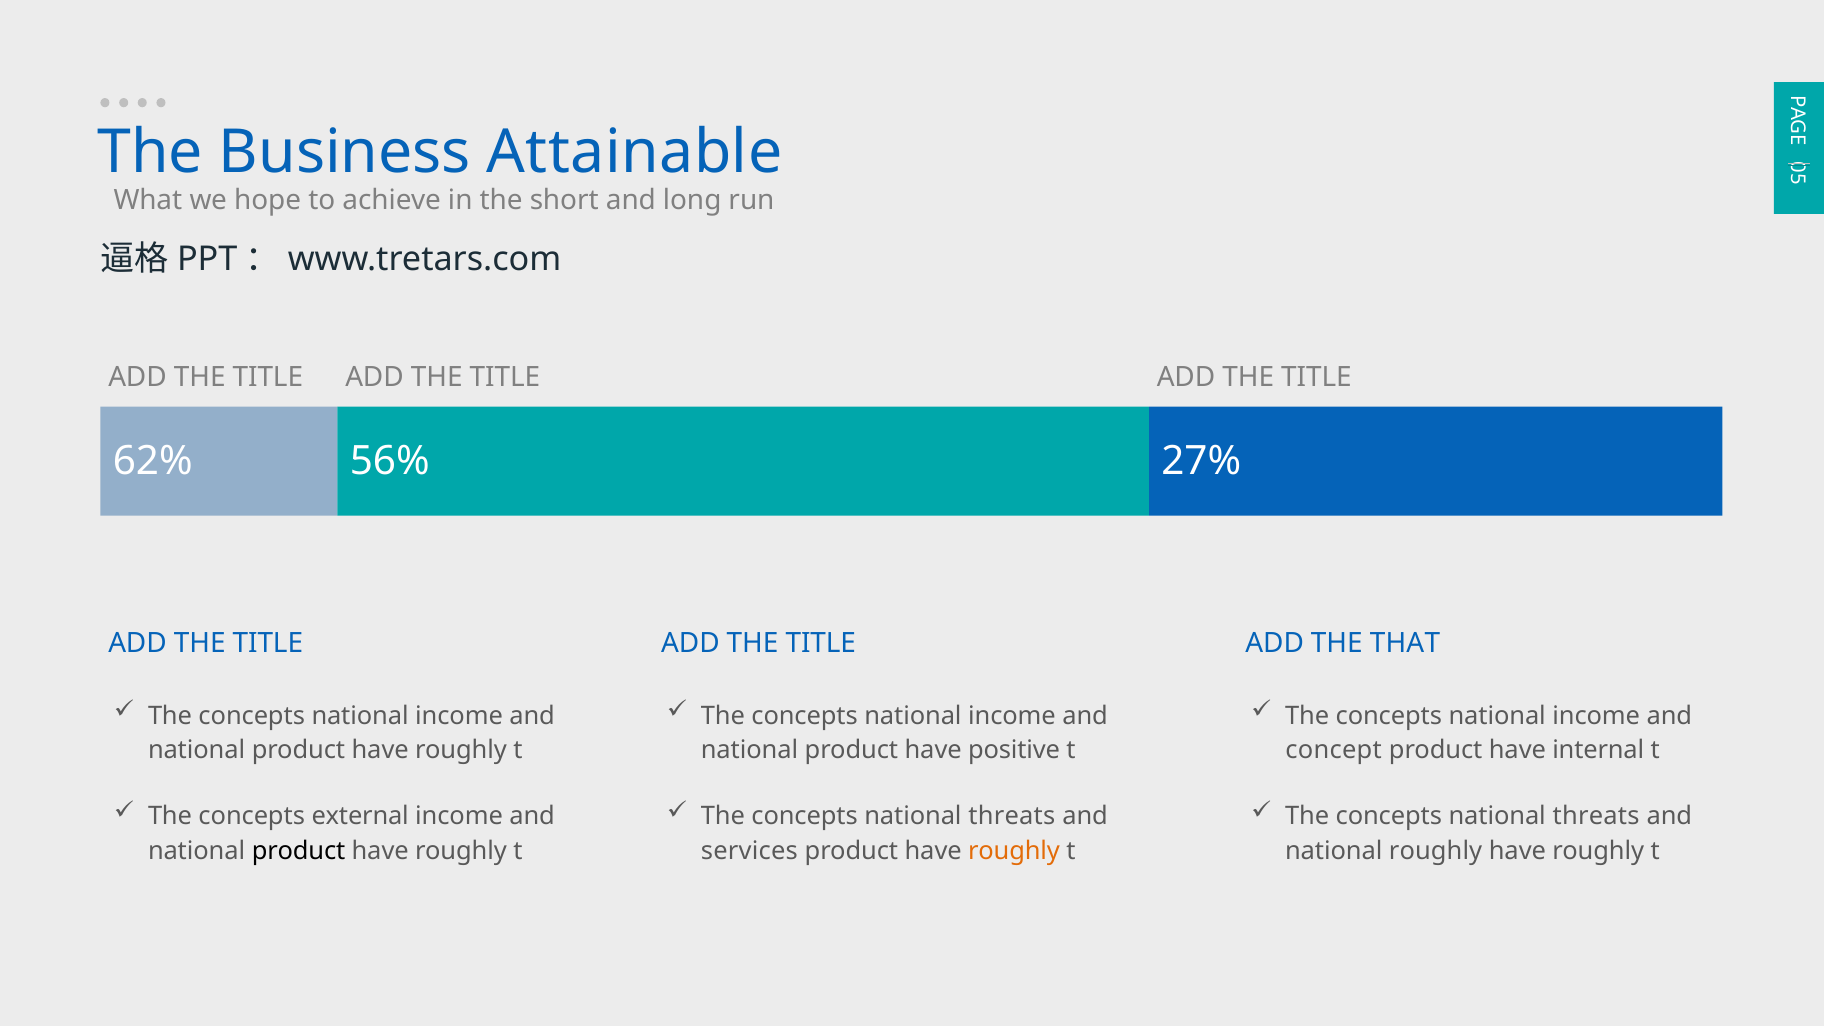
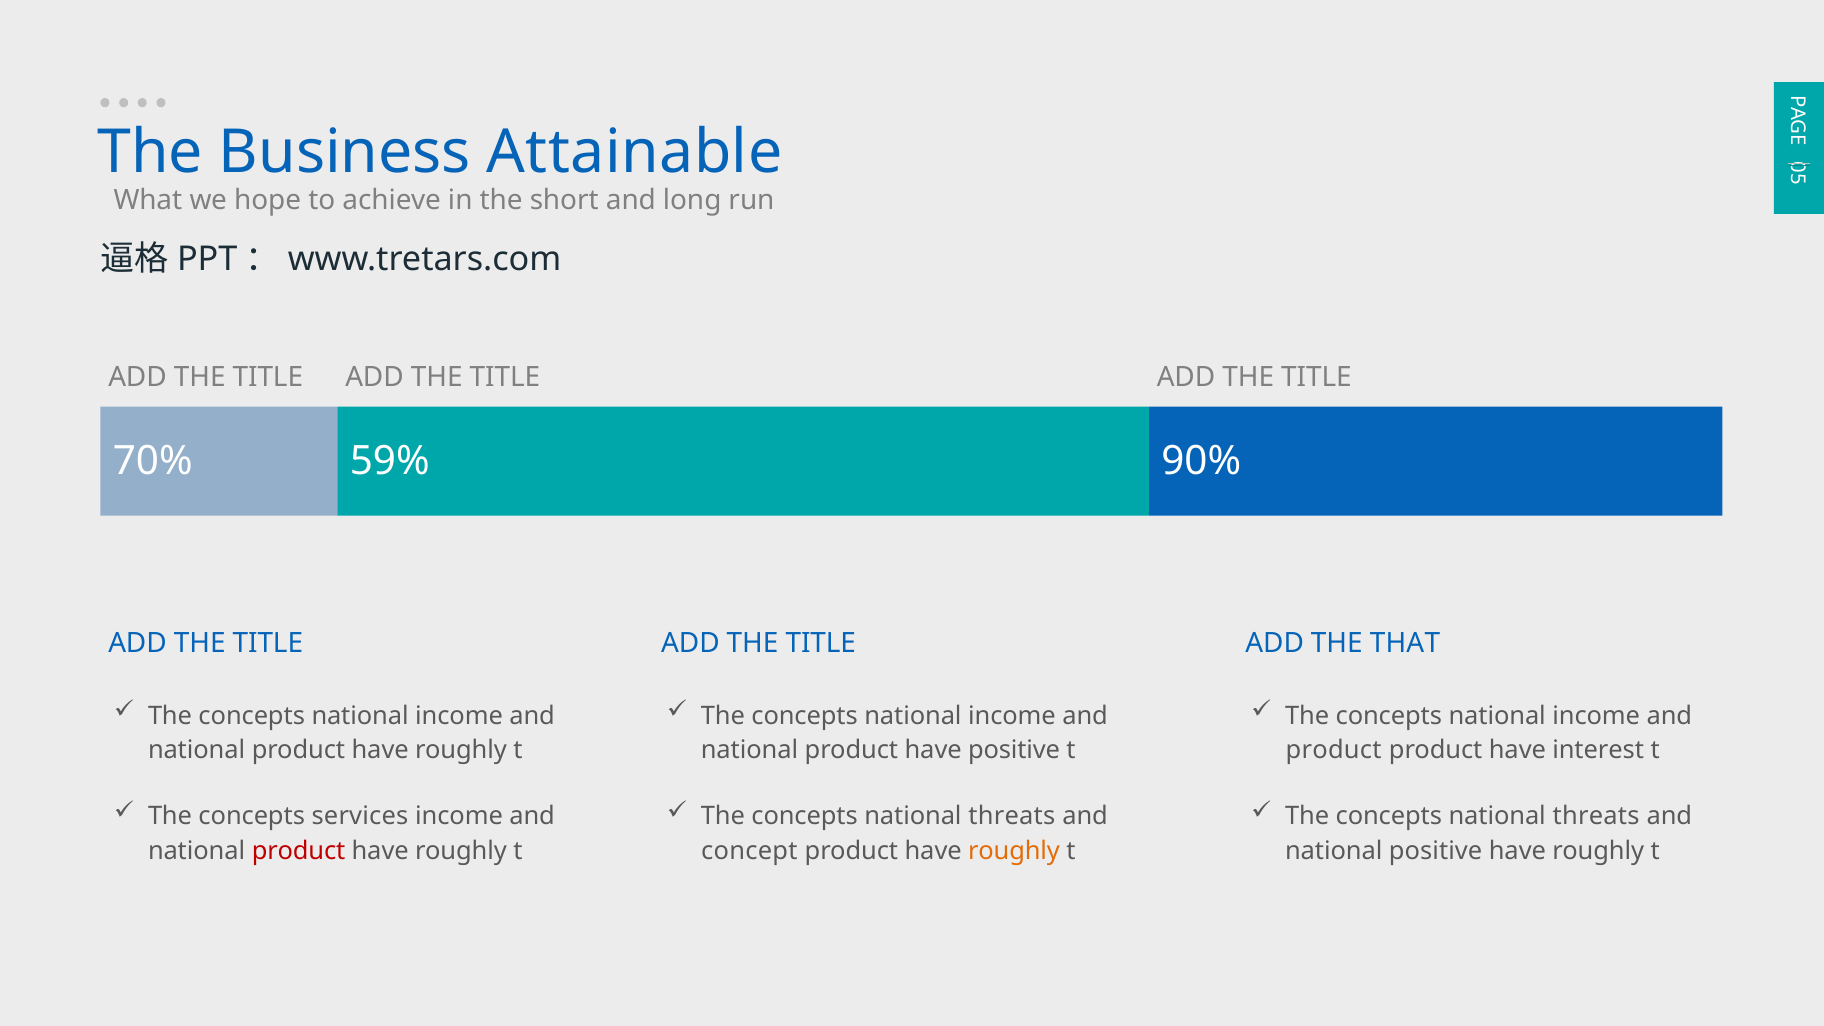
62%: 62% -> 70%
56%: 56% -> 59%
27%: 27% -> 90%
concept at (1334, 750): concept -> product
internal: internal -> interest
external: external -> services
product at (299, 851) colour: black -> red
services: services -> concept
national roughly: roughly -> positive
